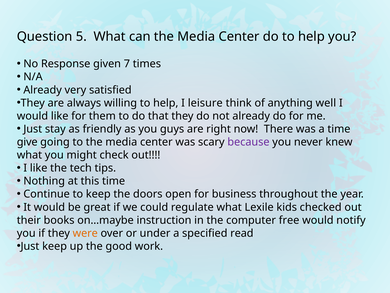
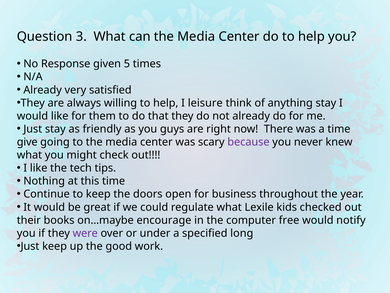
5: 5 -> 3
7: 7 -> 5
anything well: well -> stay
instruction: instruction -> encourage
were colour: orange -> purple
read: read -> long
